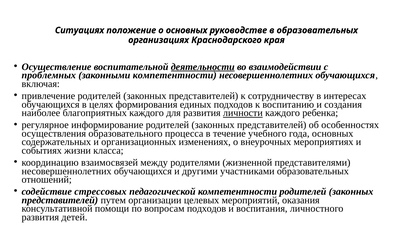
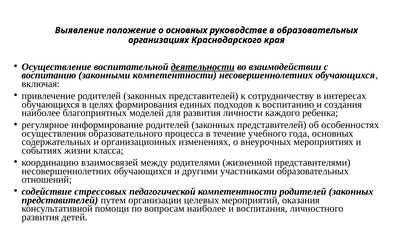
Ситуациях: Ситуациях -> Выявление
проблемных at (49, 76): проблемных -> воспитанию
благоприятных каждого: каждого -> моделей
личности underline: present -> none
вопросам подходов: подходов -> наиболее
